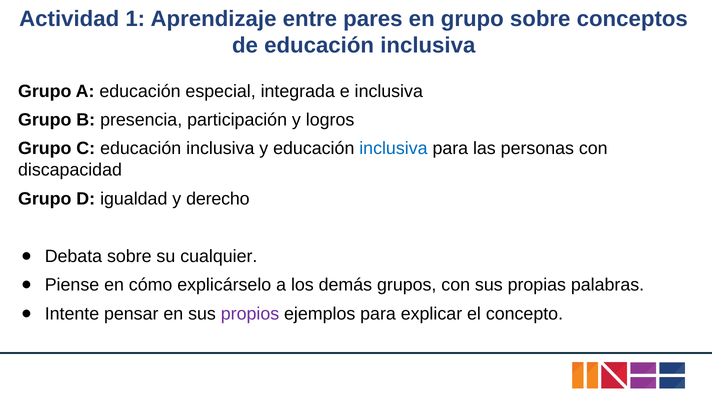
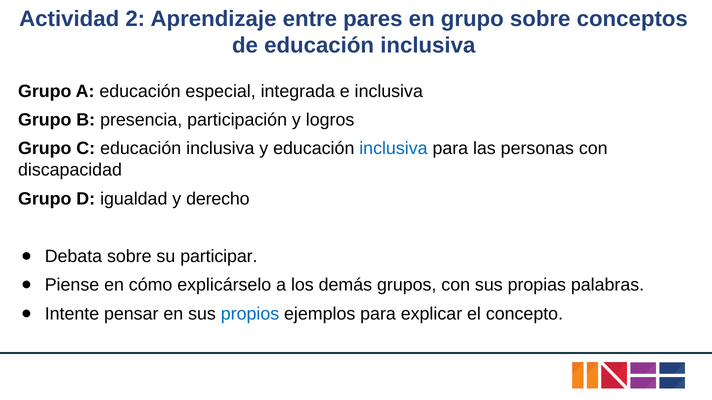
1: 1 -> 2
cualquier: cualquier -> participar
propios colour: purple -> blue
